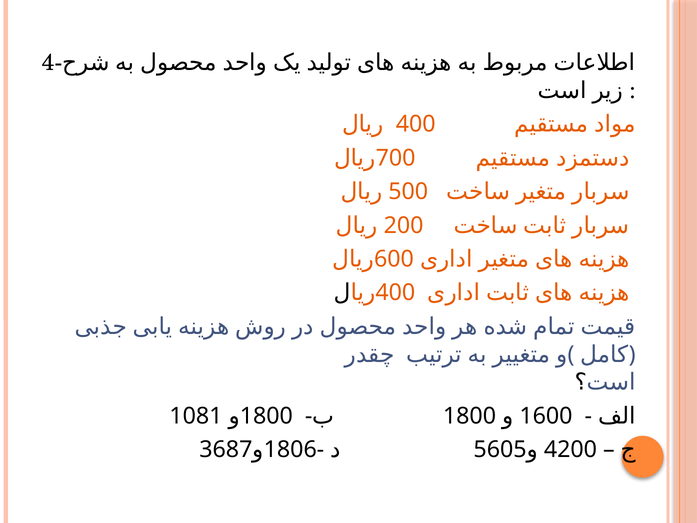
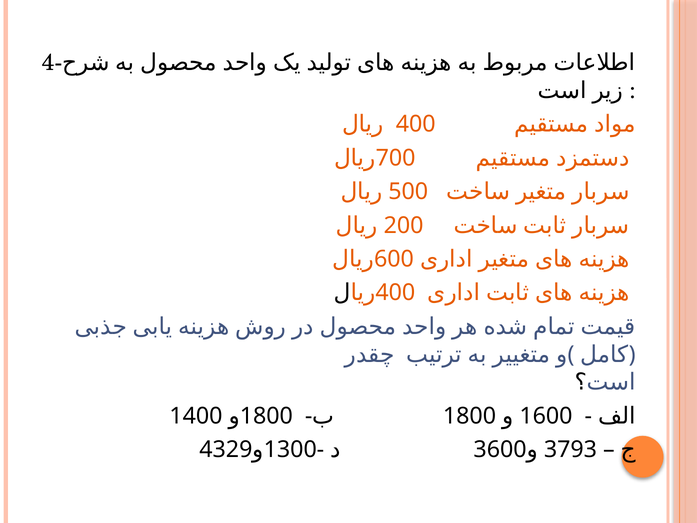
1081: 1081 -> 1400
3687: 3687 -> 4329
1806: 1806 -> 1300
5605: 5605 -> 3600
4200: 4200 -> 3793
